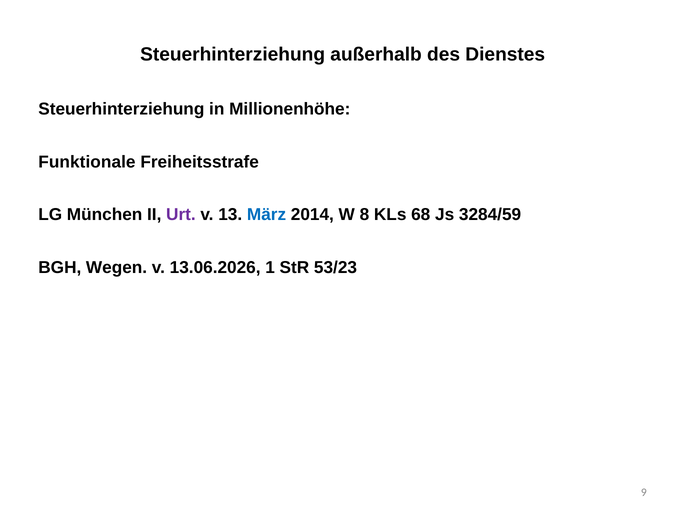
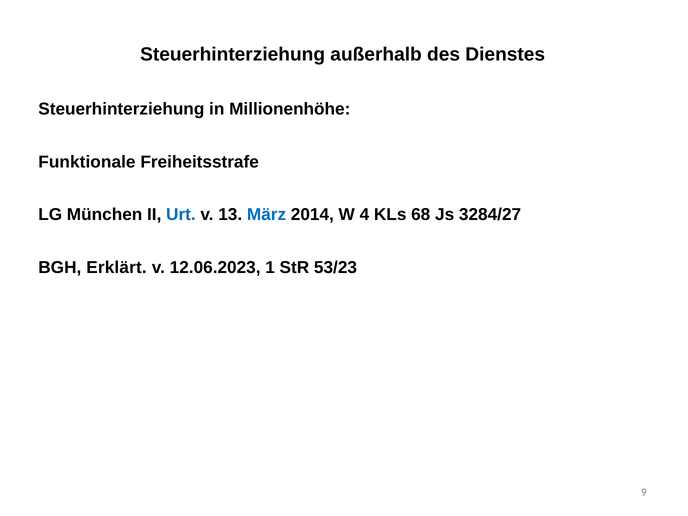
Urt colour: purple -> blue
8: 8 -> 4
3284/59: 3284/59 -> 3284/27
Wegen: Wegen -> Erklärt
13.06.2026: 13.06.2026 -> 12.06.2023
